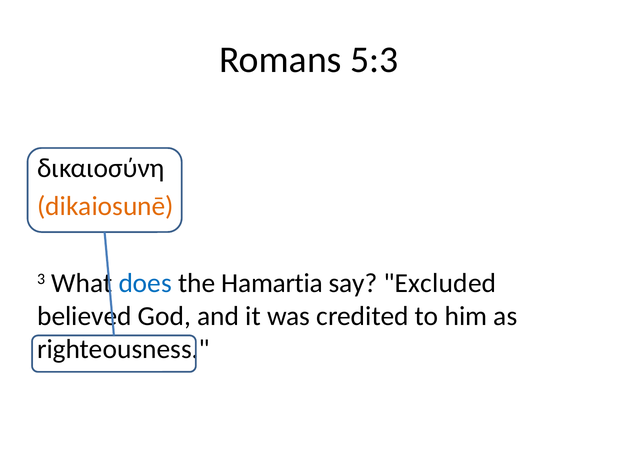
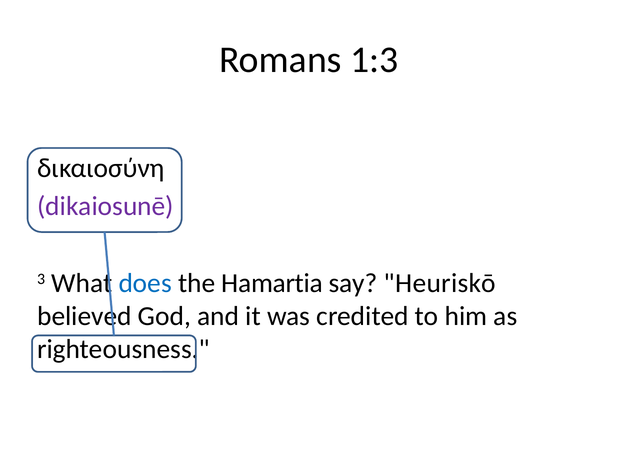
5:3: 5:3 -> 1:3
dikaiosunē colour: orange -> purple
Excluded: Excluded -> Heuriskō
